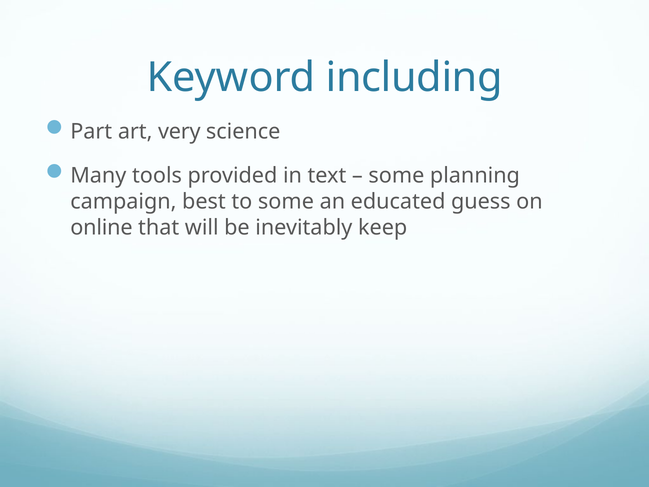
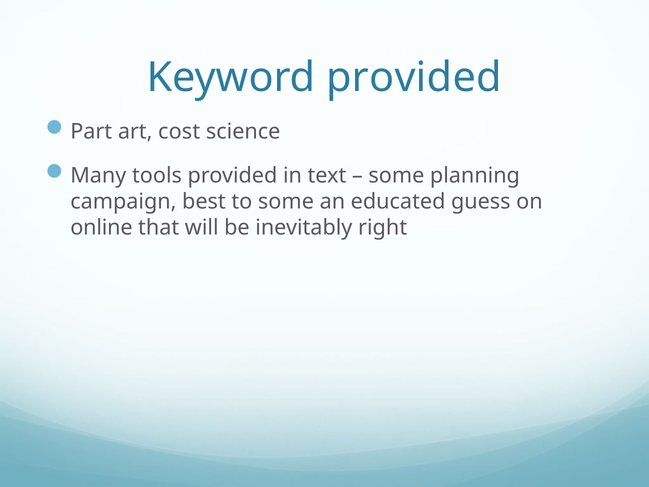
Keyword including: including -> provided
very: very -> cost
keep: keep -> right
